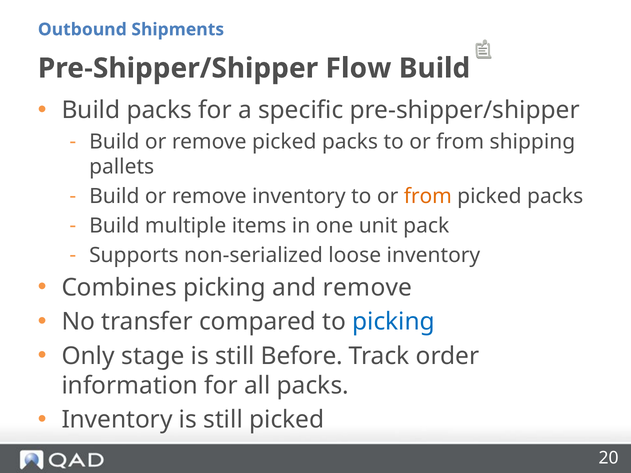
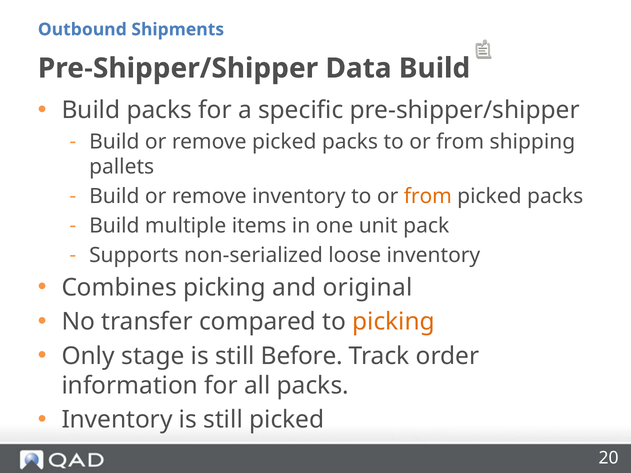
Flow: Flow -> Data
and remove: remove -> original
picking at (394, 322) colour: blue -> orange
